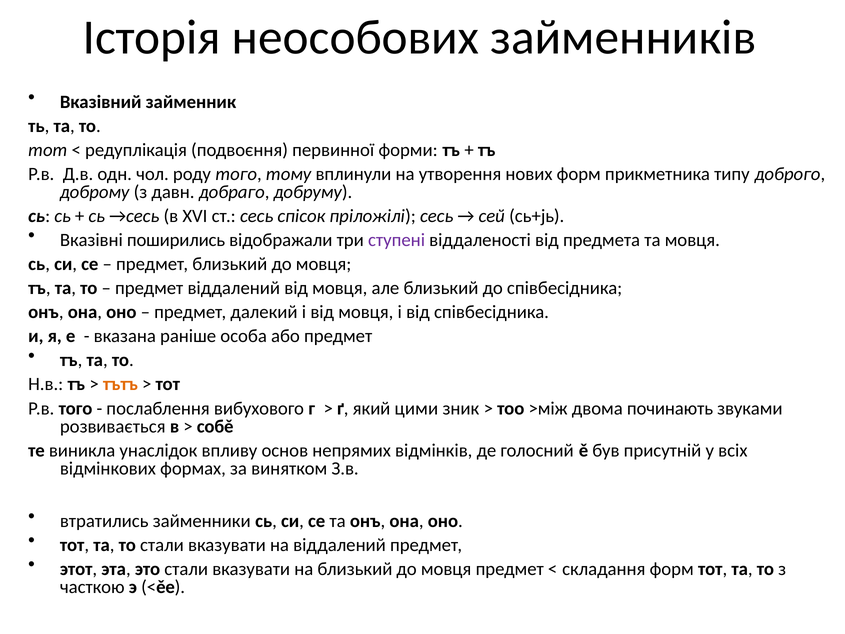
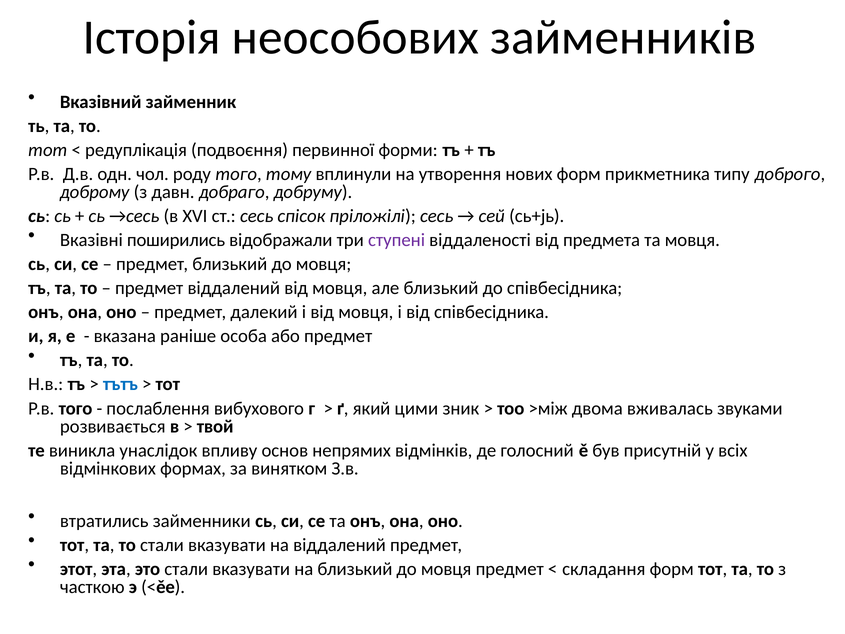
тътъ colour: orange -> blue
починають: починають -> вживалась
собě: собě -> твой
